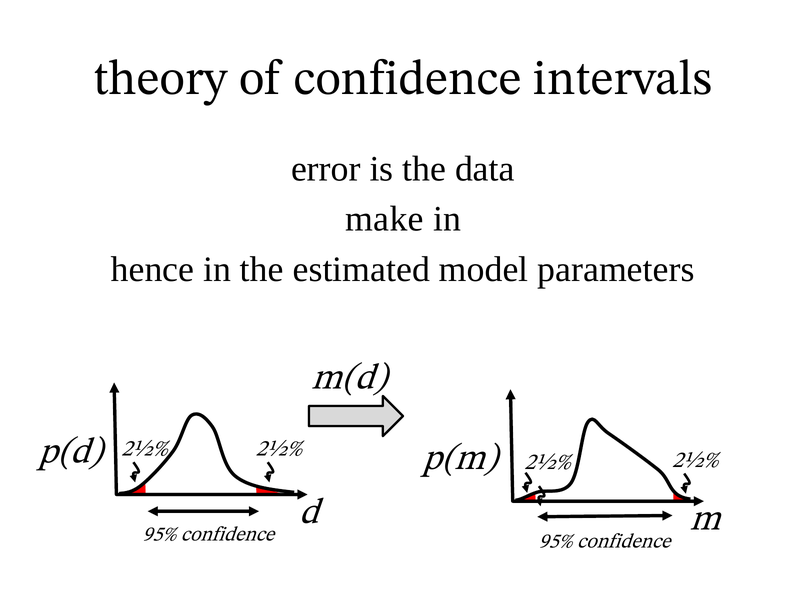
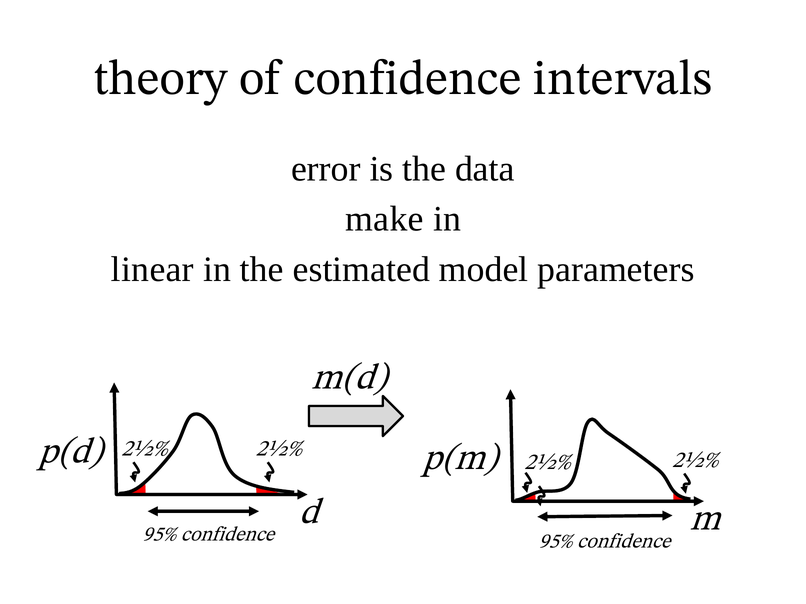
hence: hence -> linear
